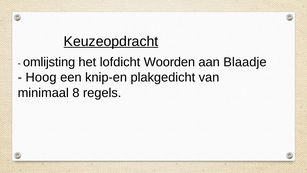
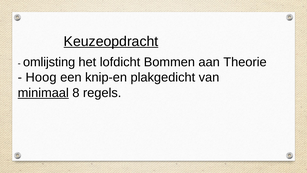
Woorden: Woorden -> Bommen
Blaadje: Blaadje -> Theorie
minimaal underline: none -> present
